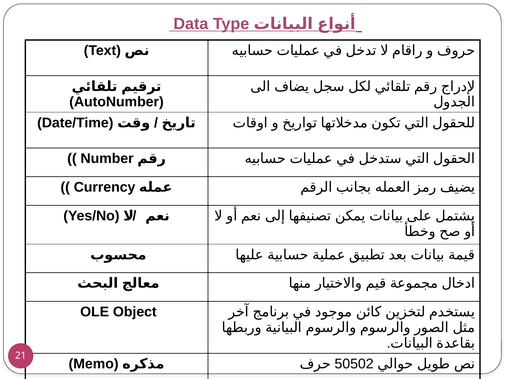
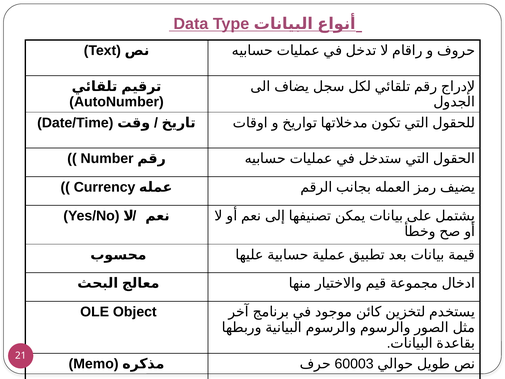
50502: 50502 -> 60003
